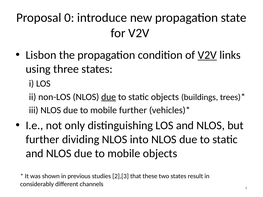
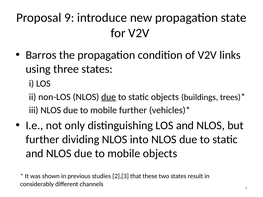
0: 0 -> 9
Lisbon: Lisbon -> Barros
V2V at (207, 55) underline: present -> none
